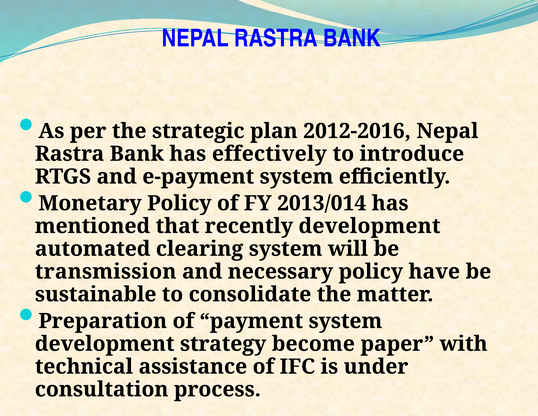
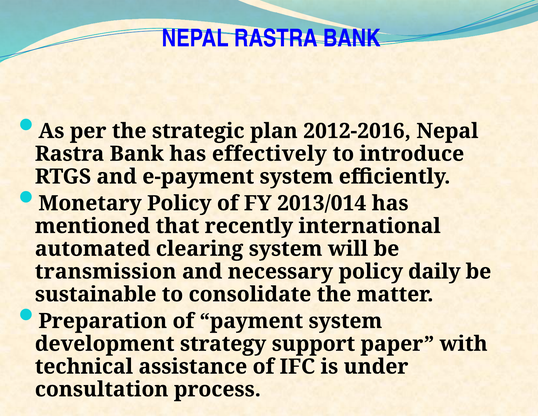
recently development: development -> international
have: have -> daily
become: become -> support
